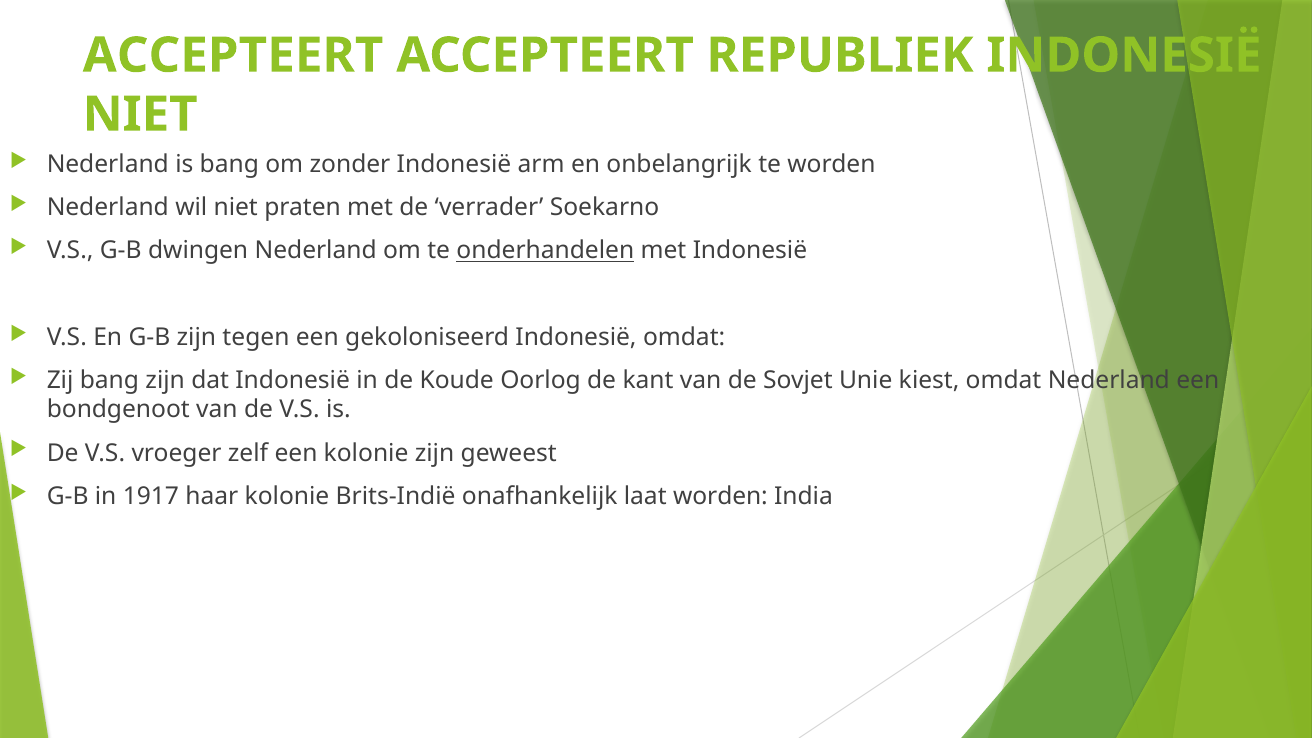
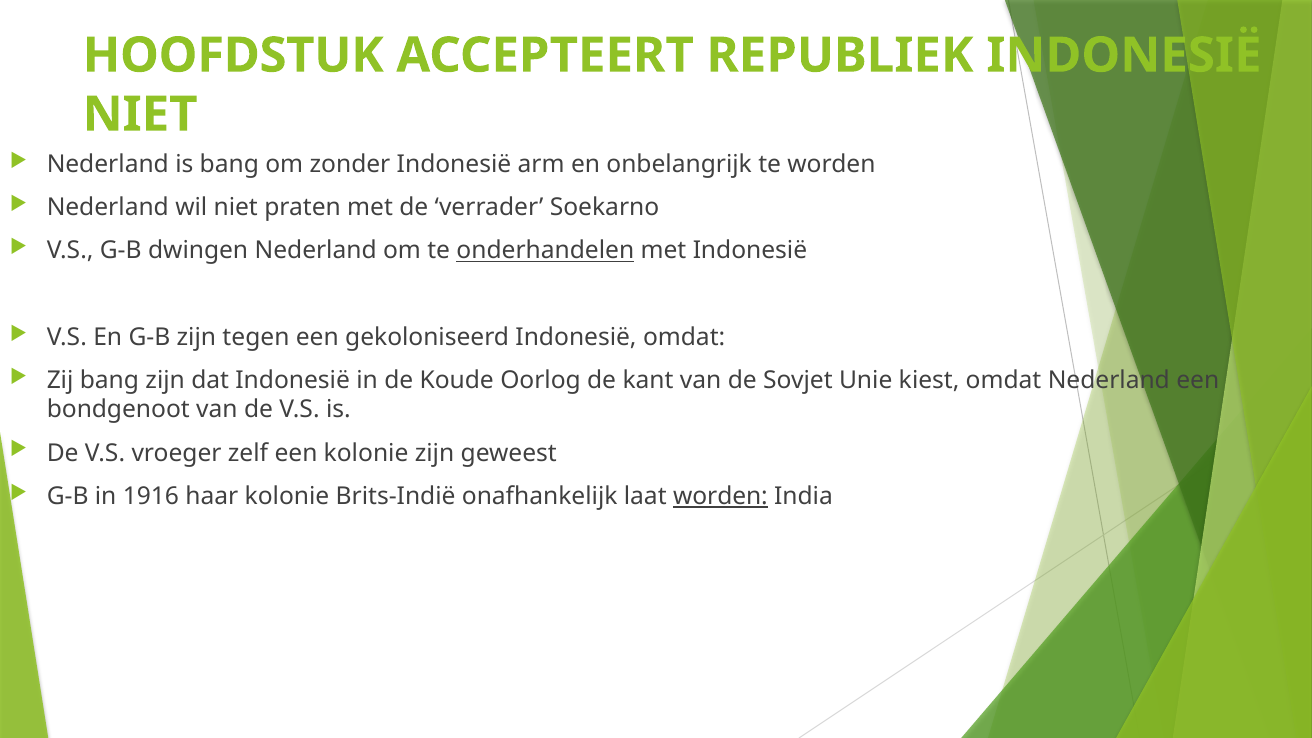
ACCEPTEERT at (233, 55): ACCEPTEERT -> HOOFDSTUK
1917: 1917 -> 1916
worden at (720, 496) underline: none -> present
